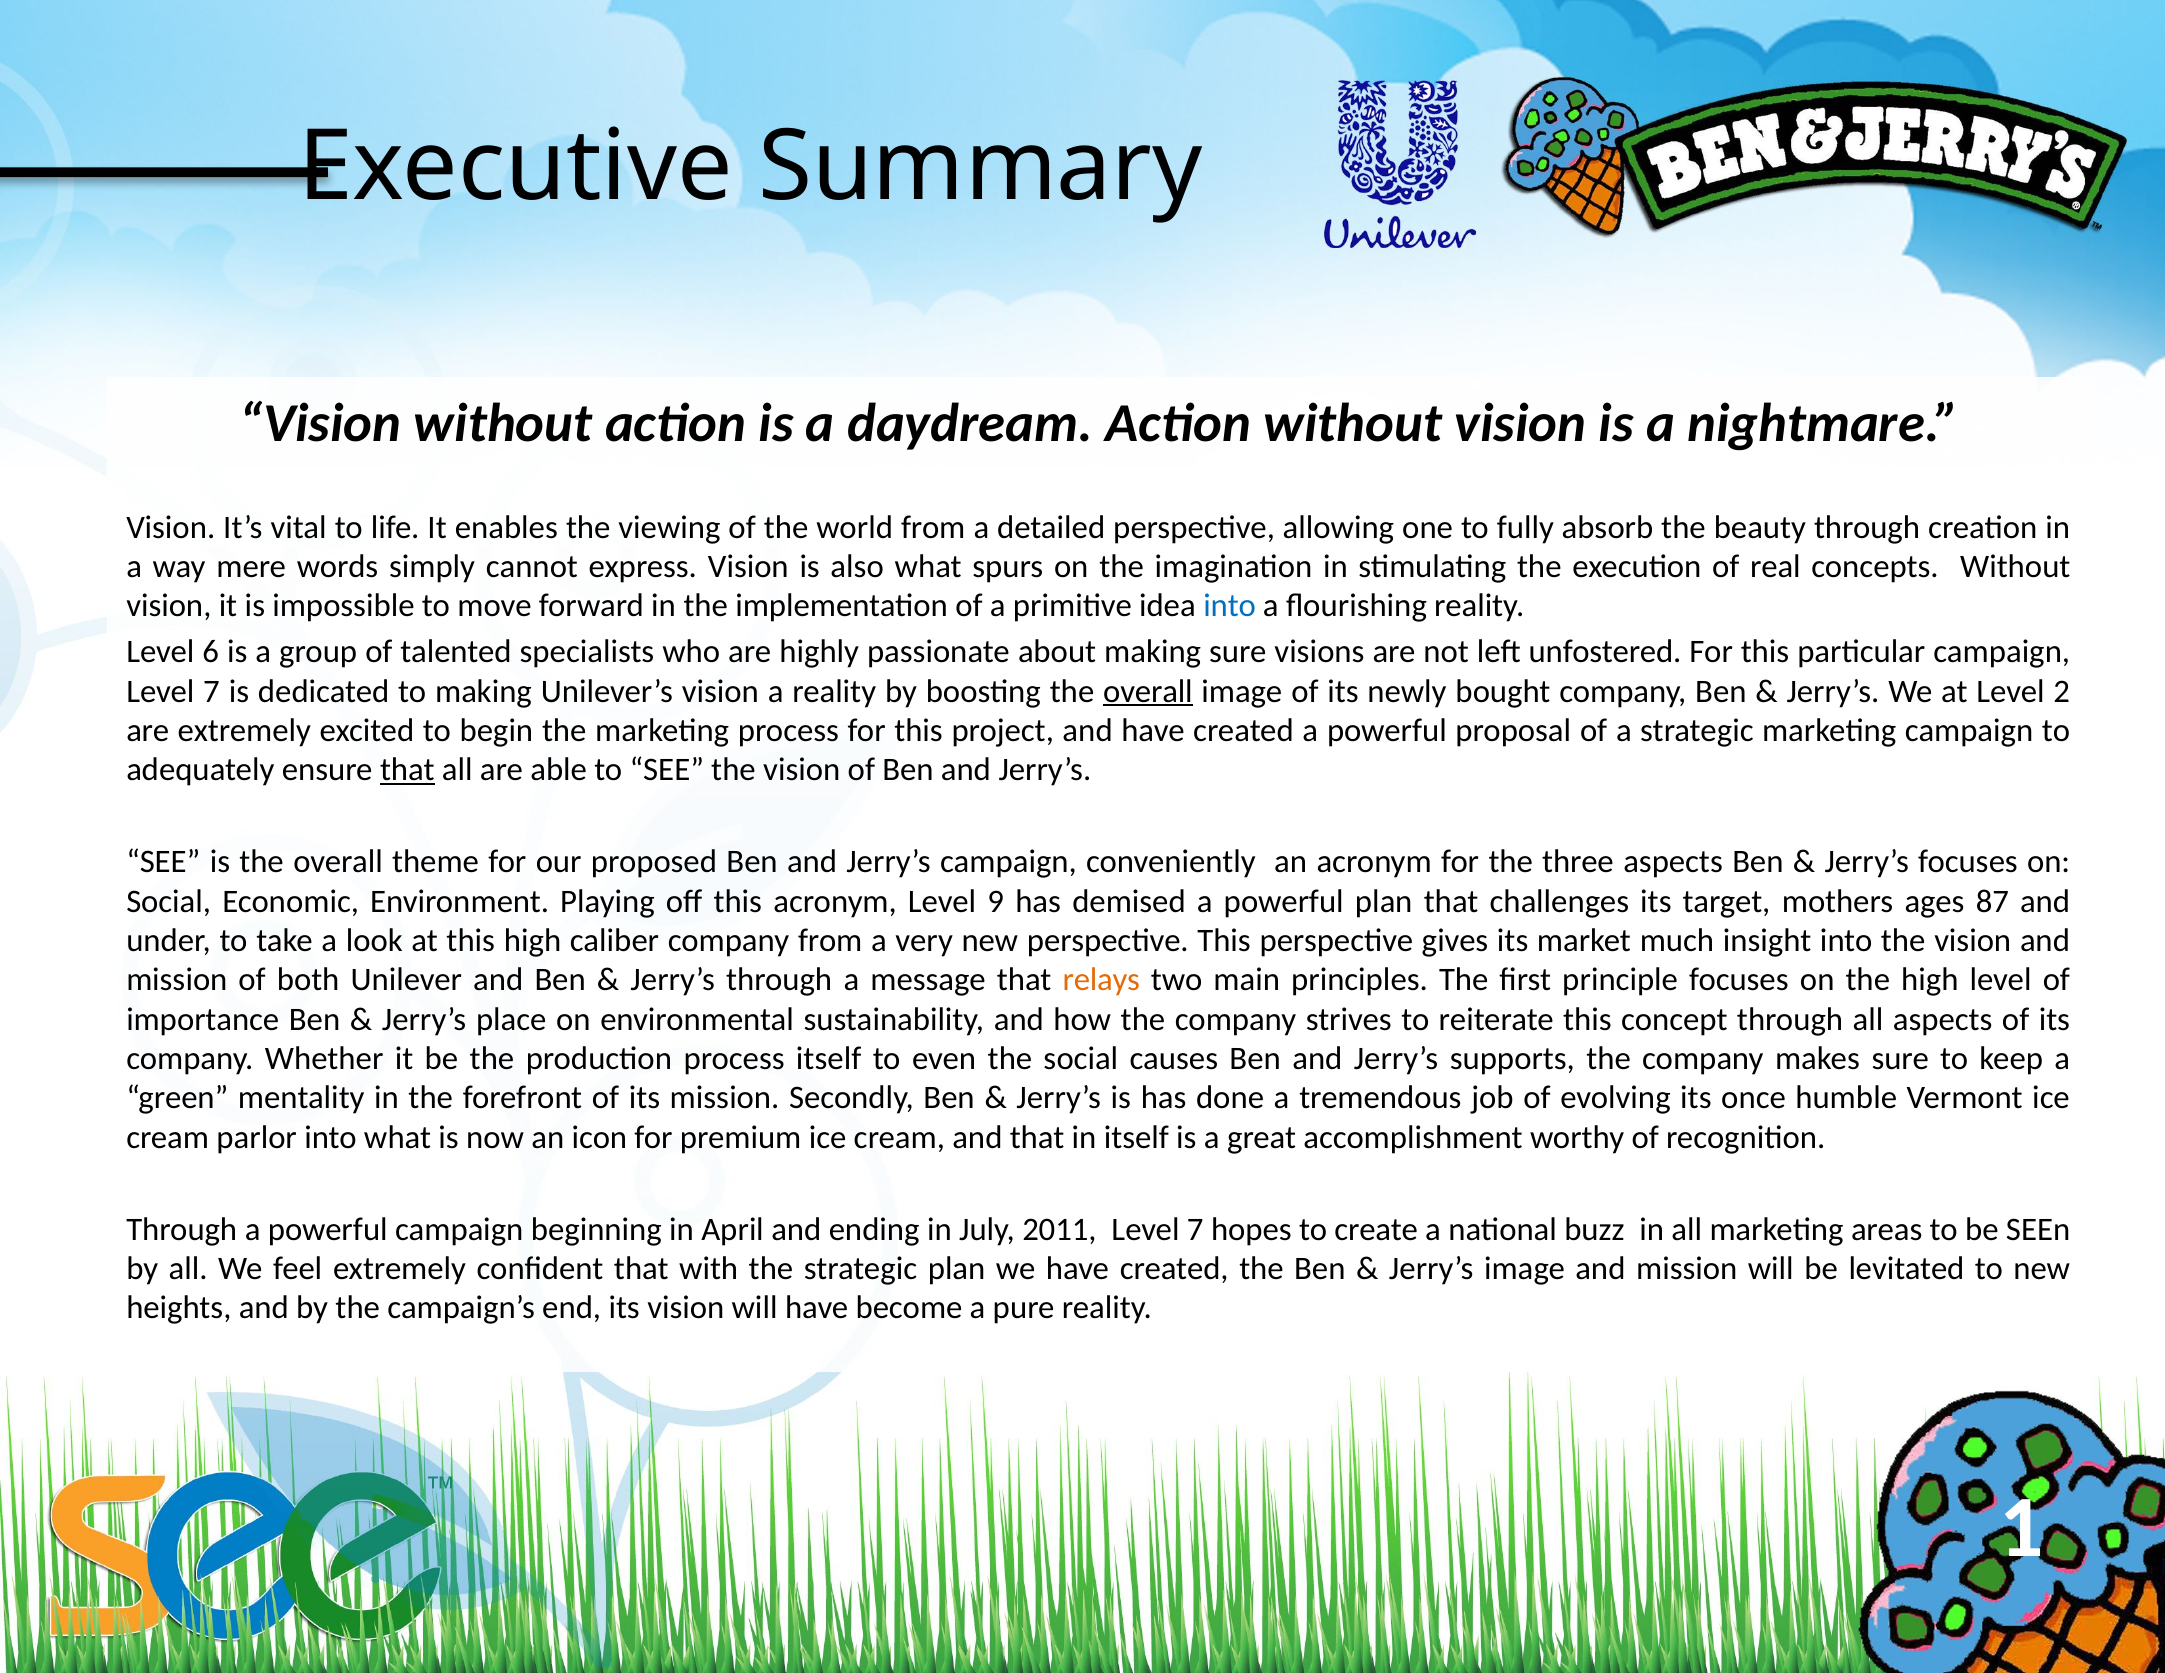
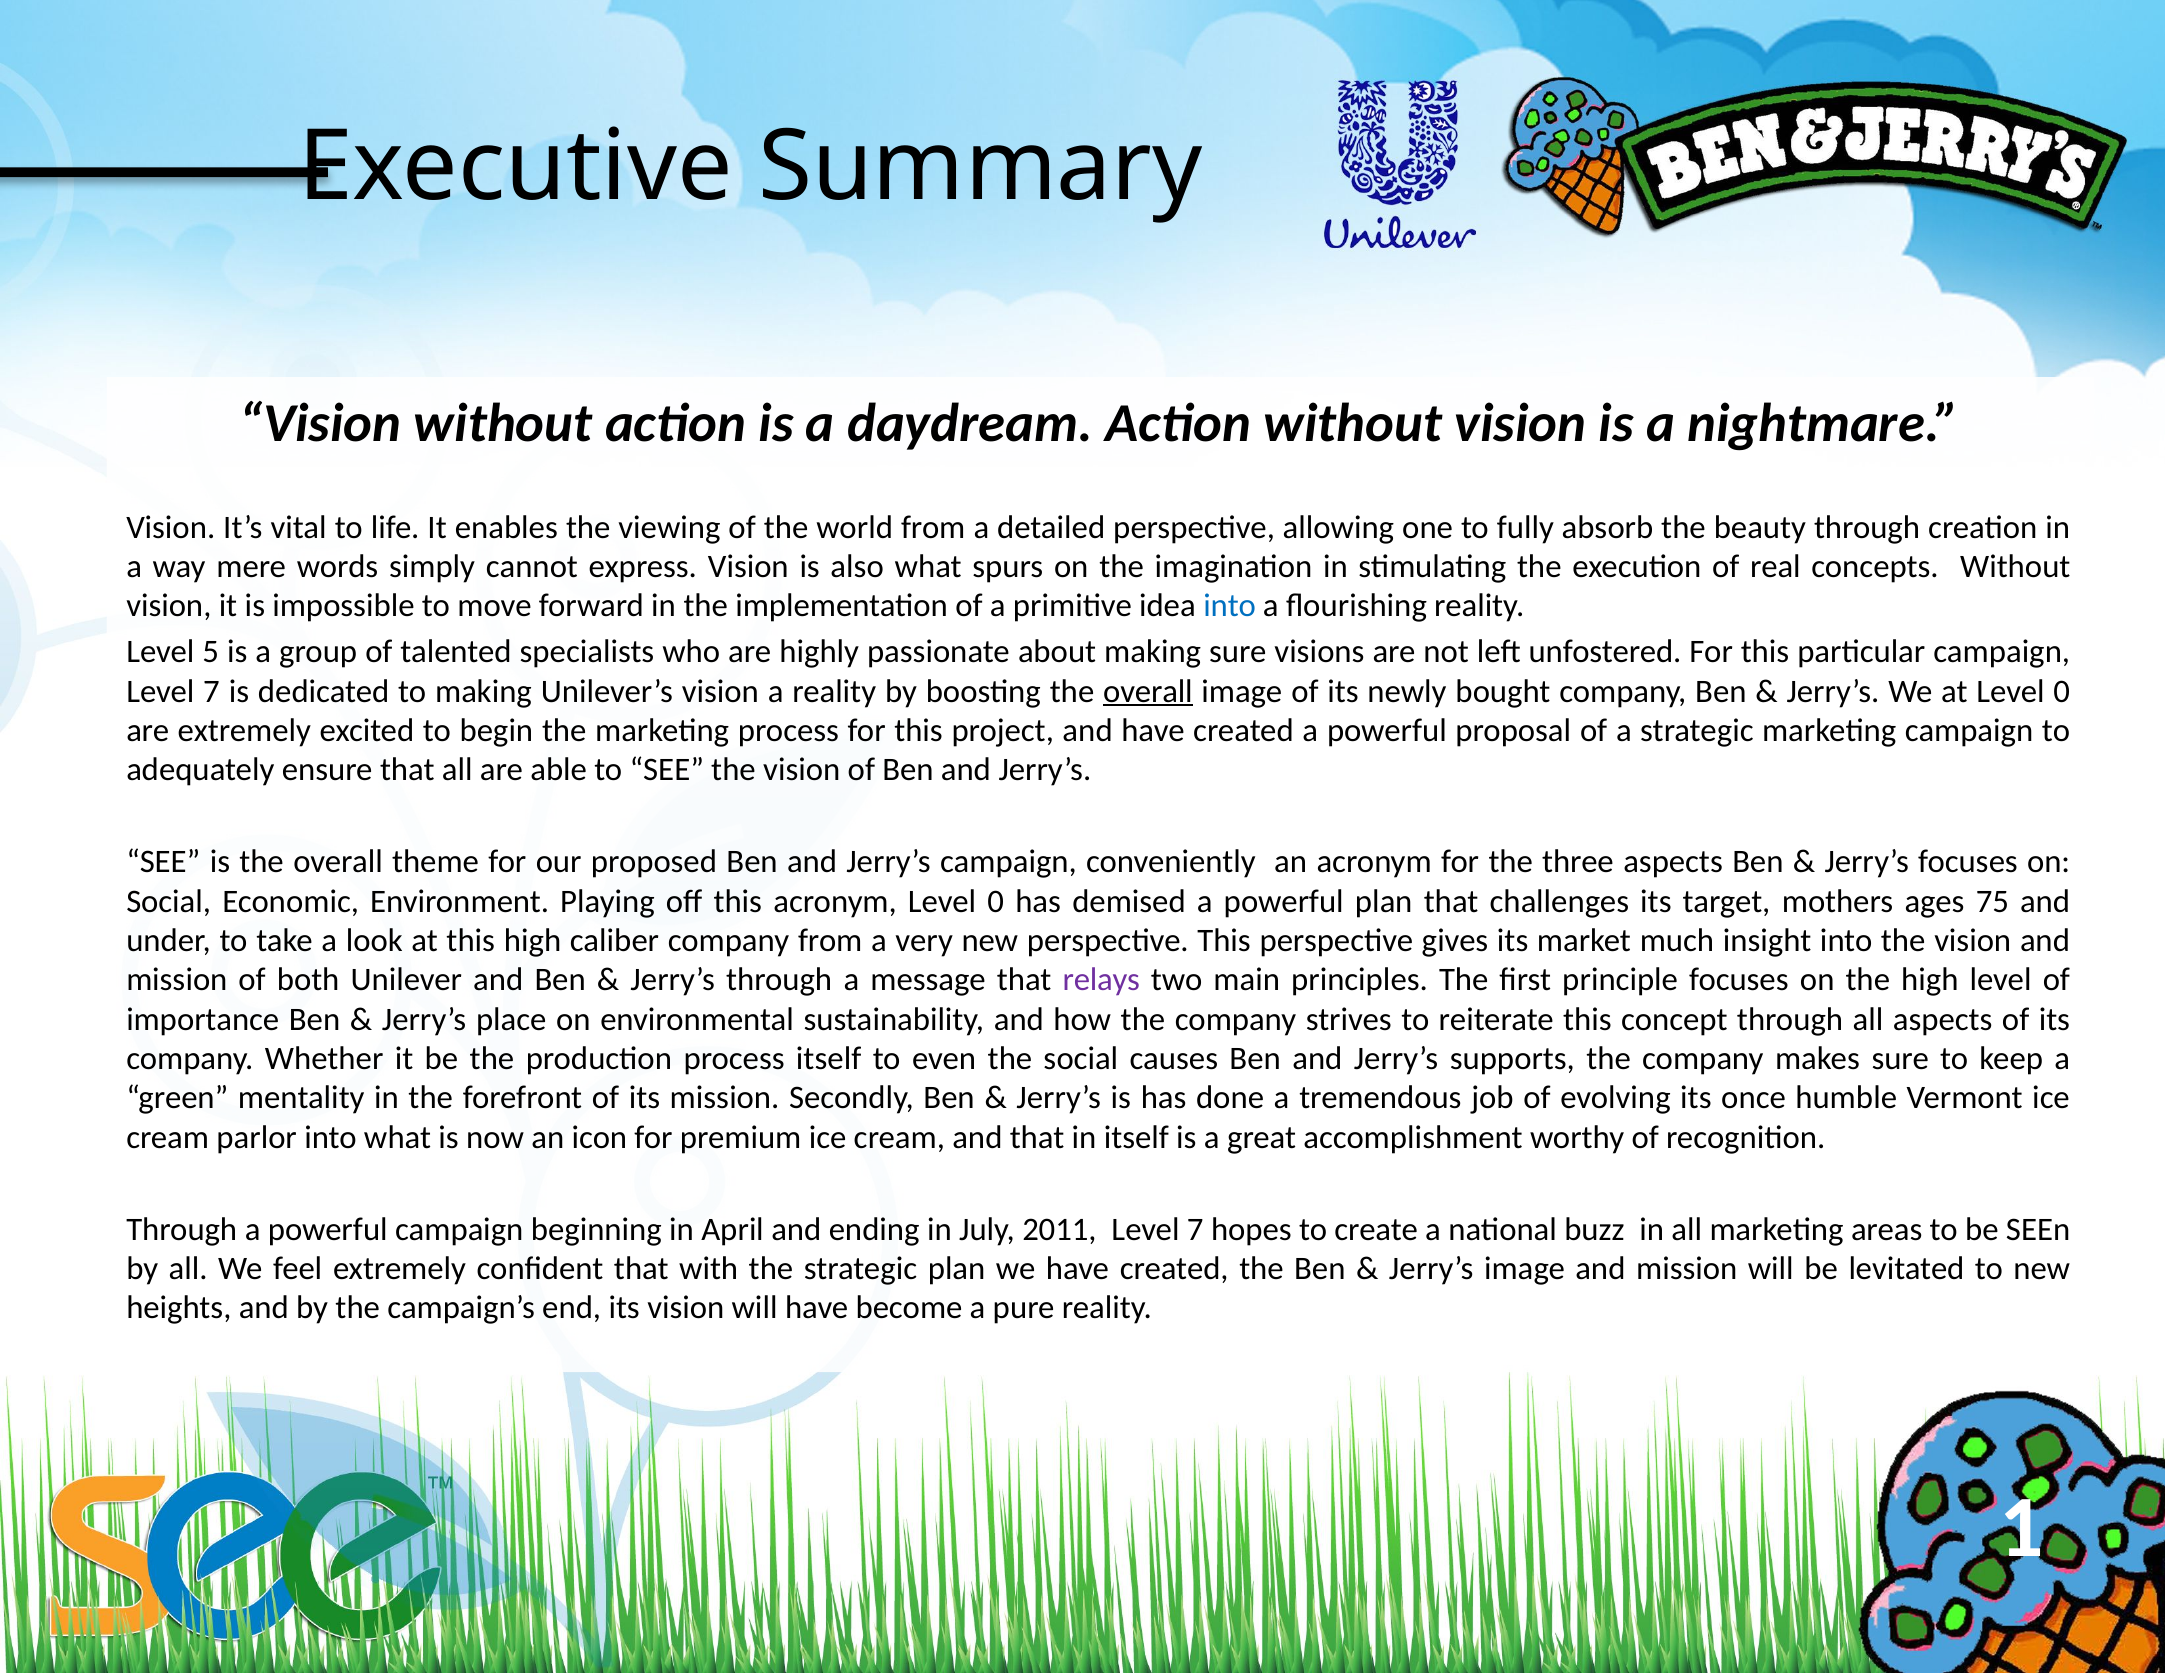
6: 6 -> 5
at Level 2: 2 -> 0
that at (407, 770) underline: present -> none
acronym Level 9: 9 -> 0
87: 87 -> 75
relays colour: orange -> purple
